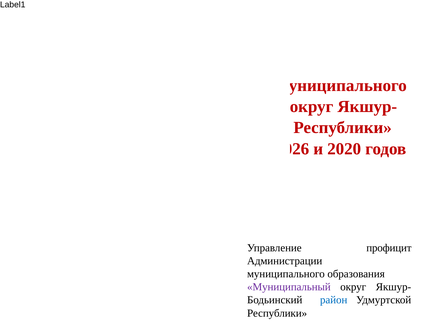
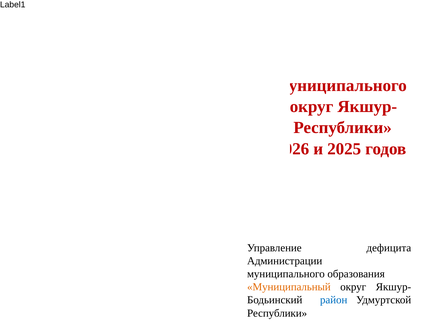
и 2020: 2020 -> 2025
профицит: профицит -> дефицита
Муниципальный at (289, 287) colour: purple -> orange
